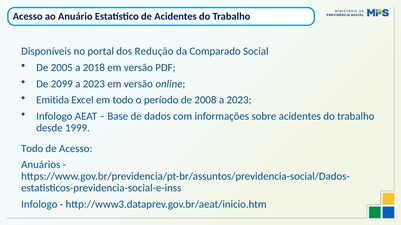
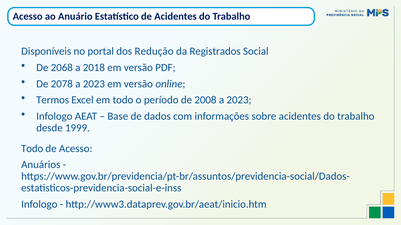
Comparado: Comparado -> Registrados
2005: 2005 -> 2068
2099: 2099 -> 2078
Emitida: Emitida -> Termos
